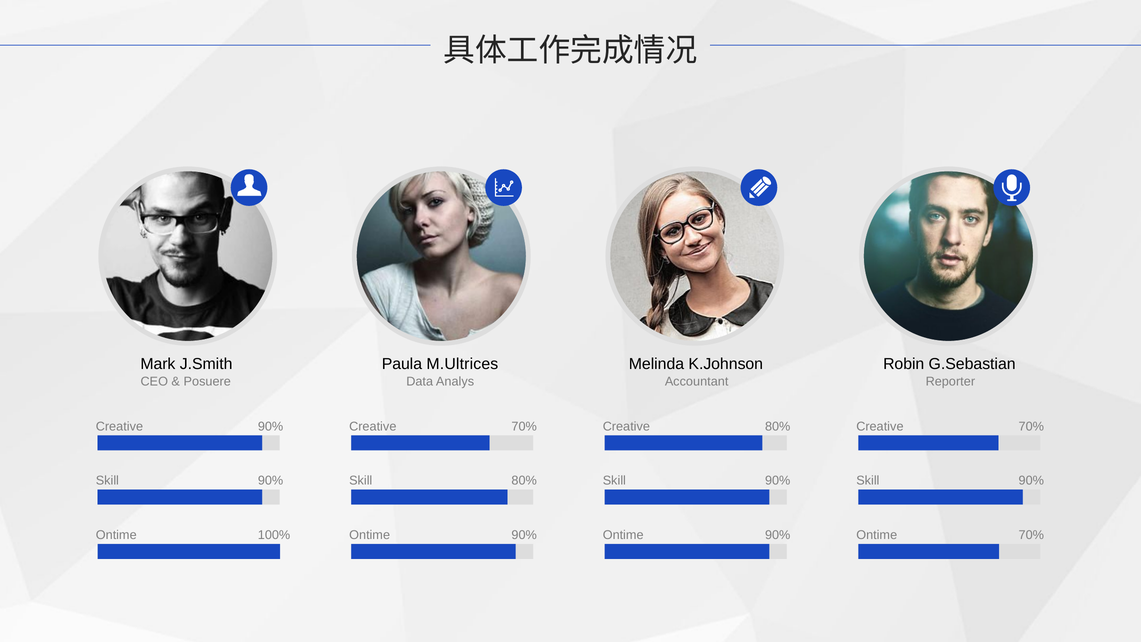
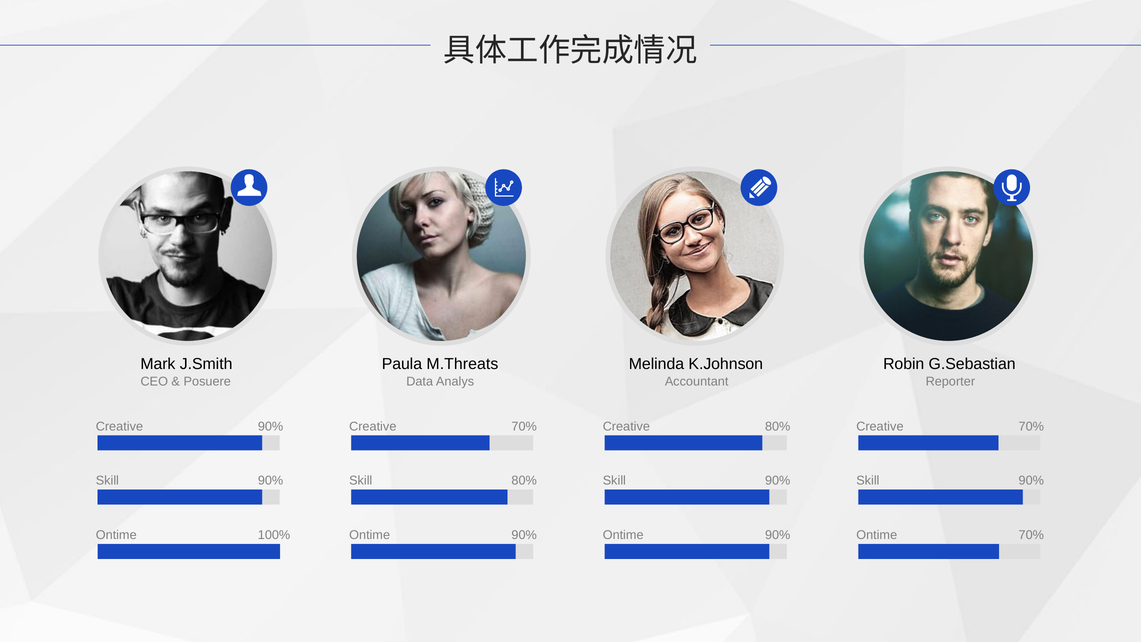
M.Ultrices: M.Ultrices -> M.Threats
